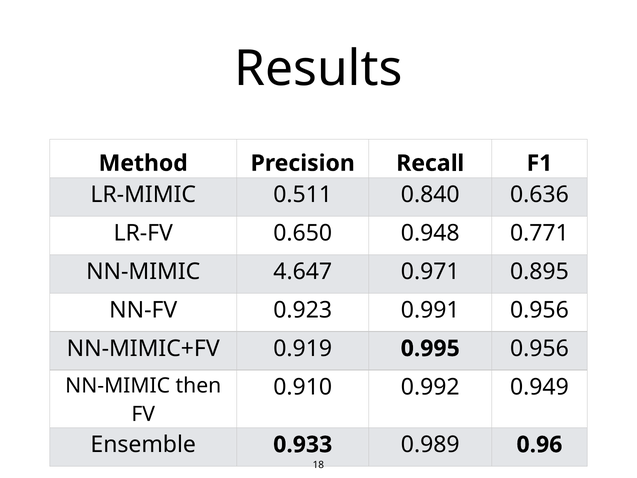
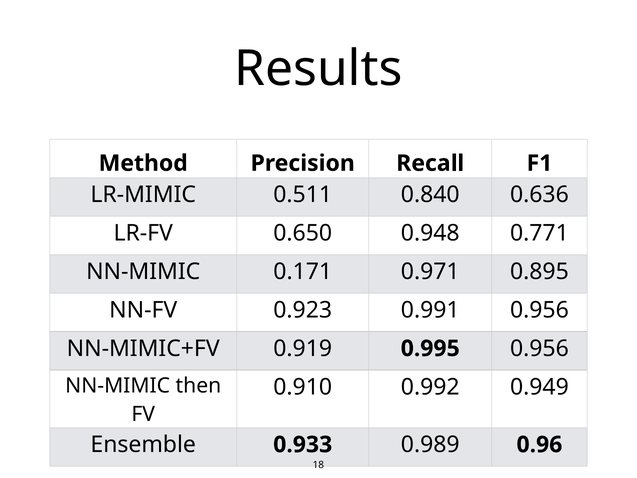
4.647: 4.647 -> 0.171
